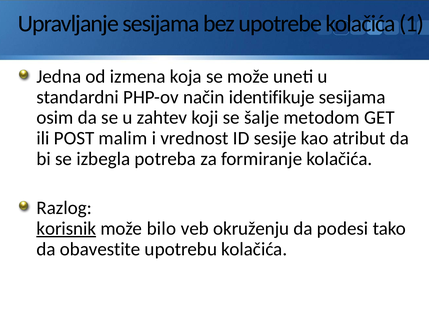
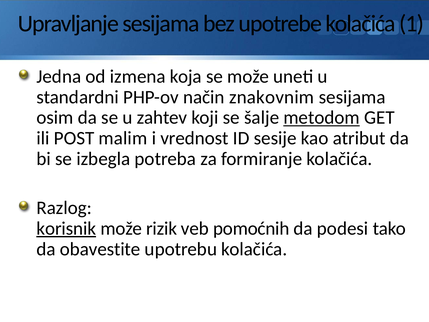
identifikuje: identifikuje -> znakovnim
metodom underline: none -> present
bilo: bilo -> rizik
okruženju: okruženju -> pomoćnih
